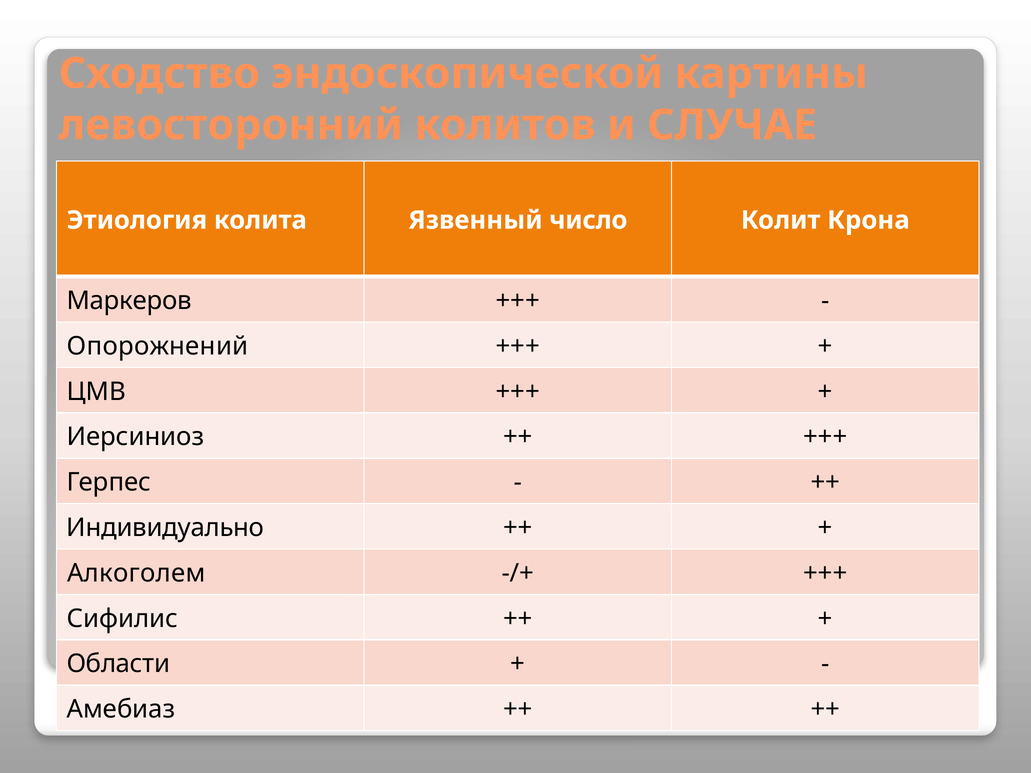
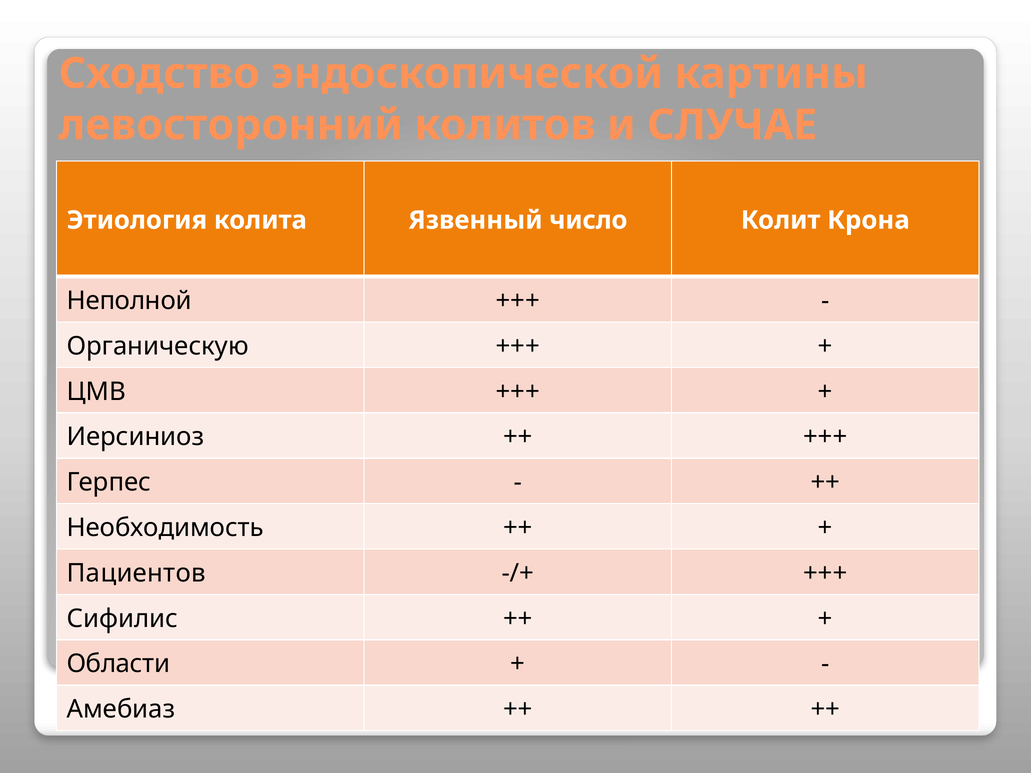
Маркеров: Маркеров -> Неполной
Опорожнений: Опорожнений -> Органическую
Индивидуально: Индивидуально -> Необходимость
Алкоголем: Алкоголем -> Пациентов
